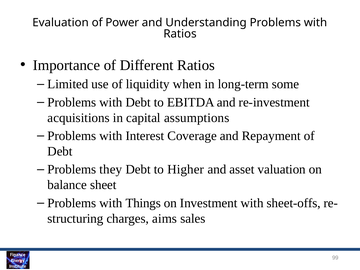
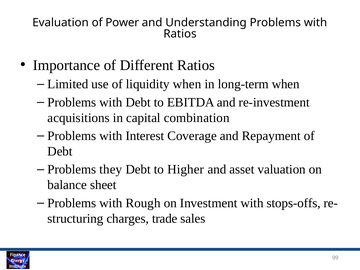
long-term some: some -> when
assumptions: assumptions -> combination
Things: Things -> Rough
sheet-offs: sheet-offs -> stops-offs
aims: aims -> trade
